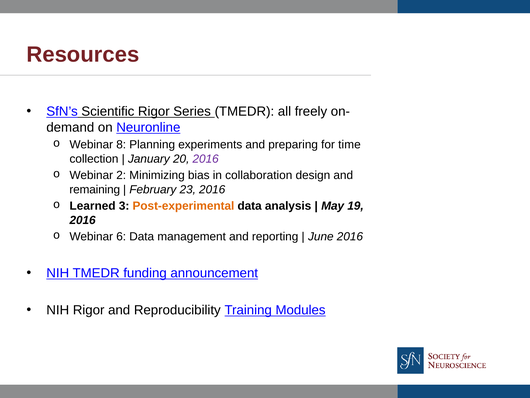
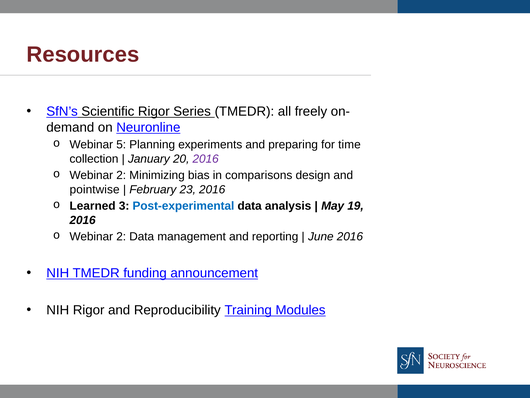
8: 8 -> 5
collaboration: collaboration -> comparisons
remaining: remaining -> pointwise
Post-experimental colour: orange -> blue
6 at (121, 236): 6 -> 2
